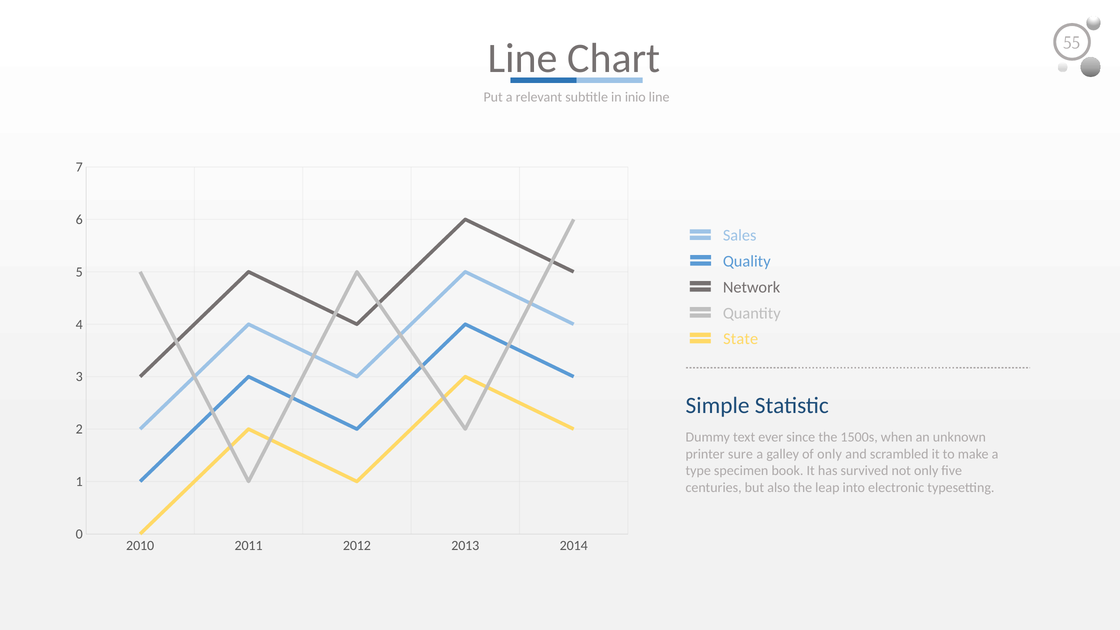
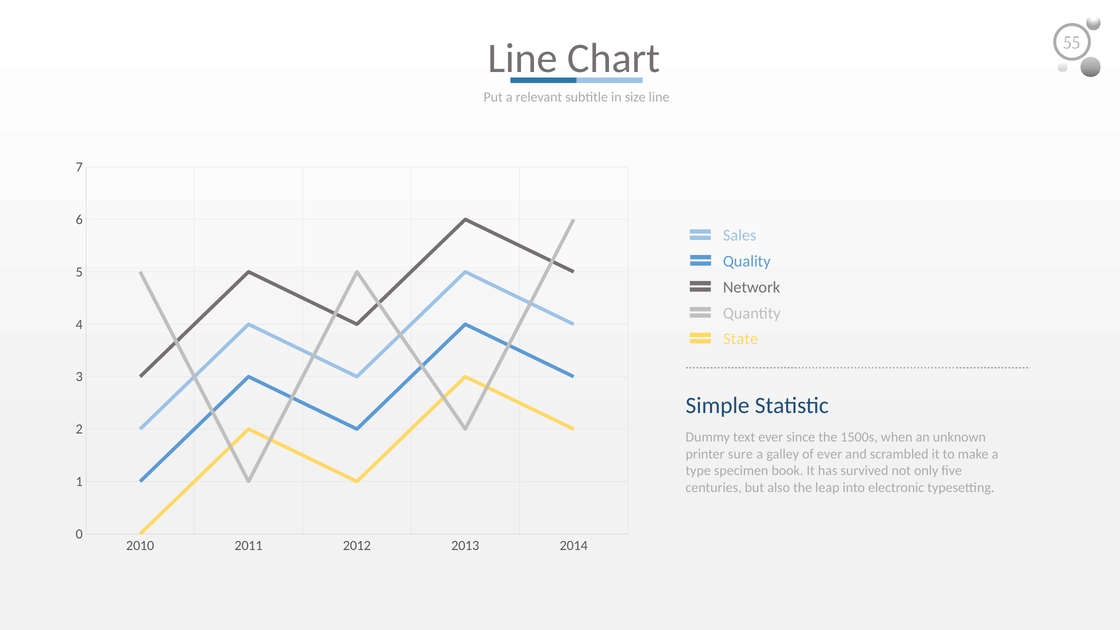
inio: inio -> size
of only: only -> ever
